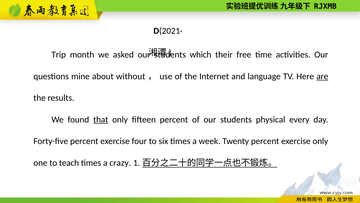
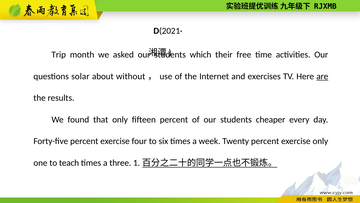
mine: mine -> solar
language: language -> exercises
that underline: present -> none
physical: physical -> cheaper
crazy: crazy -> three
